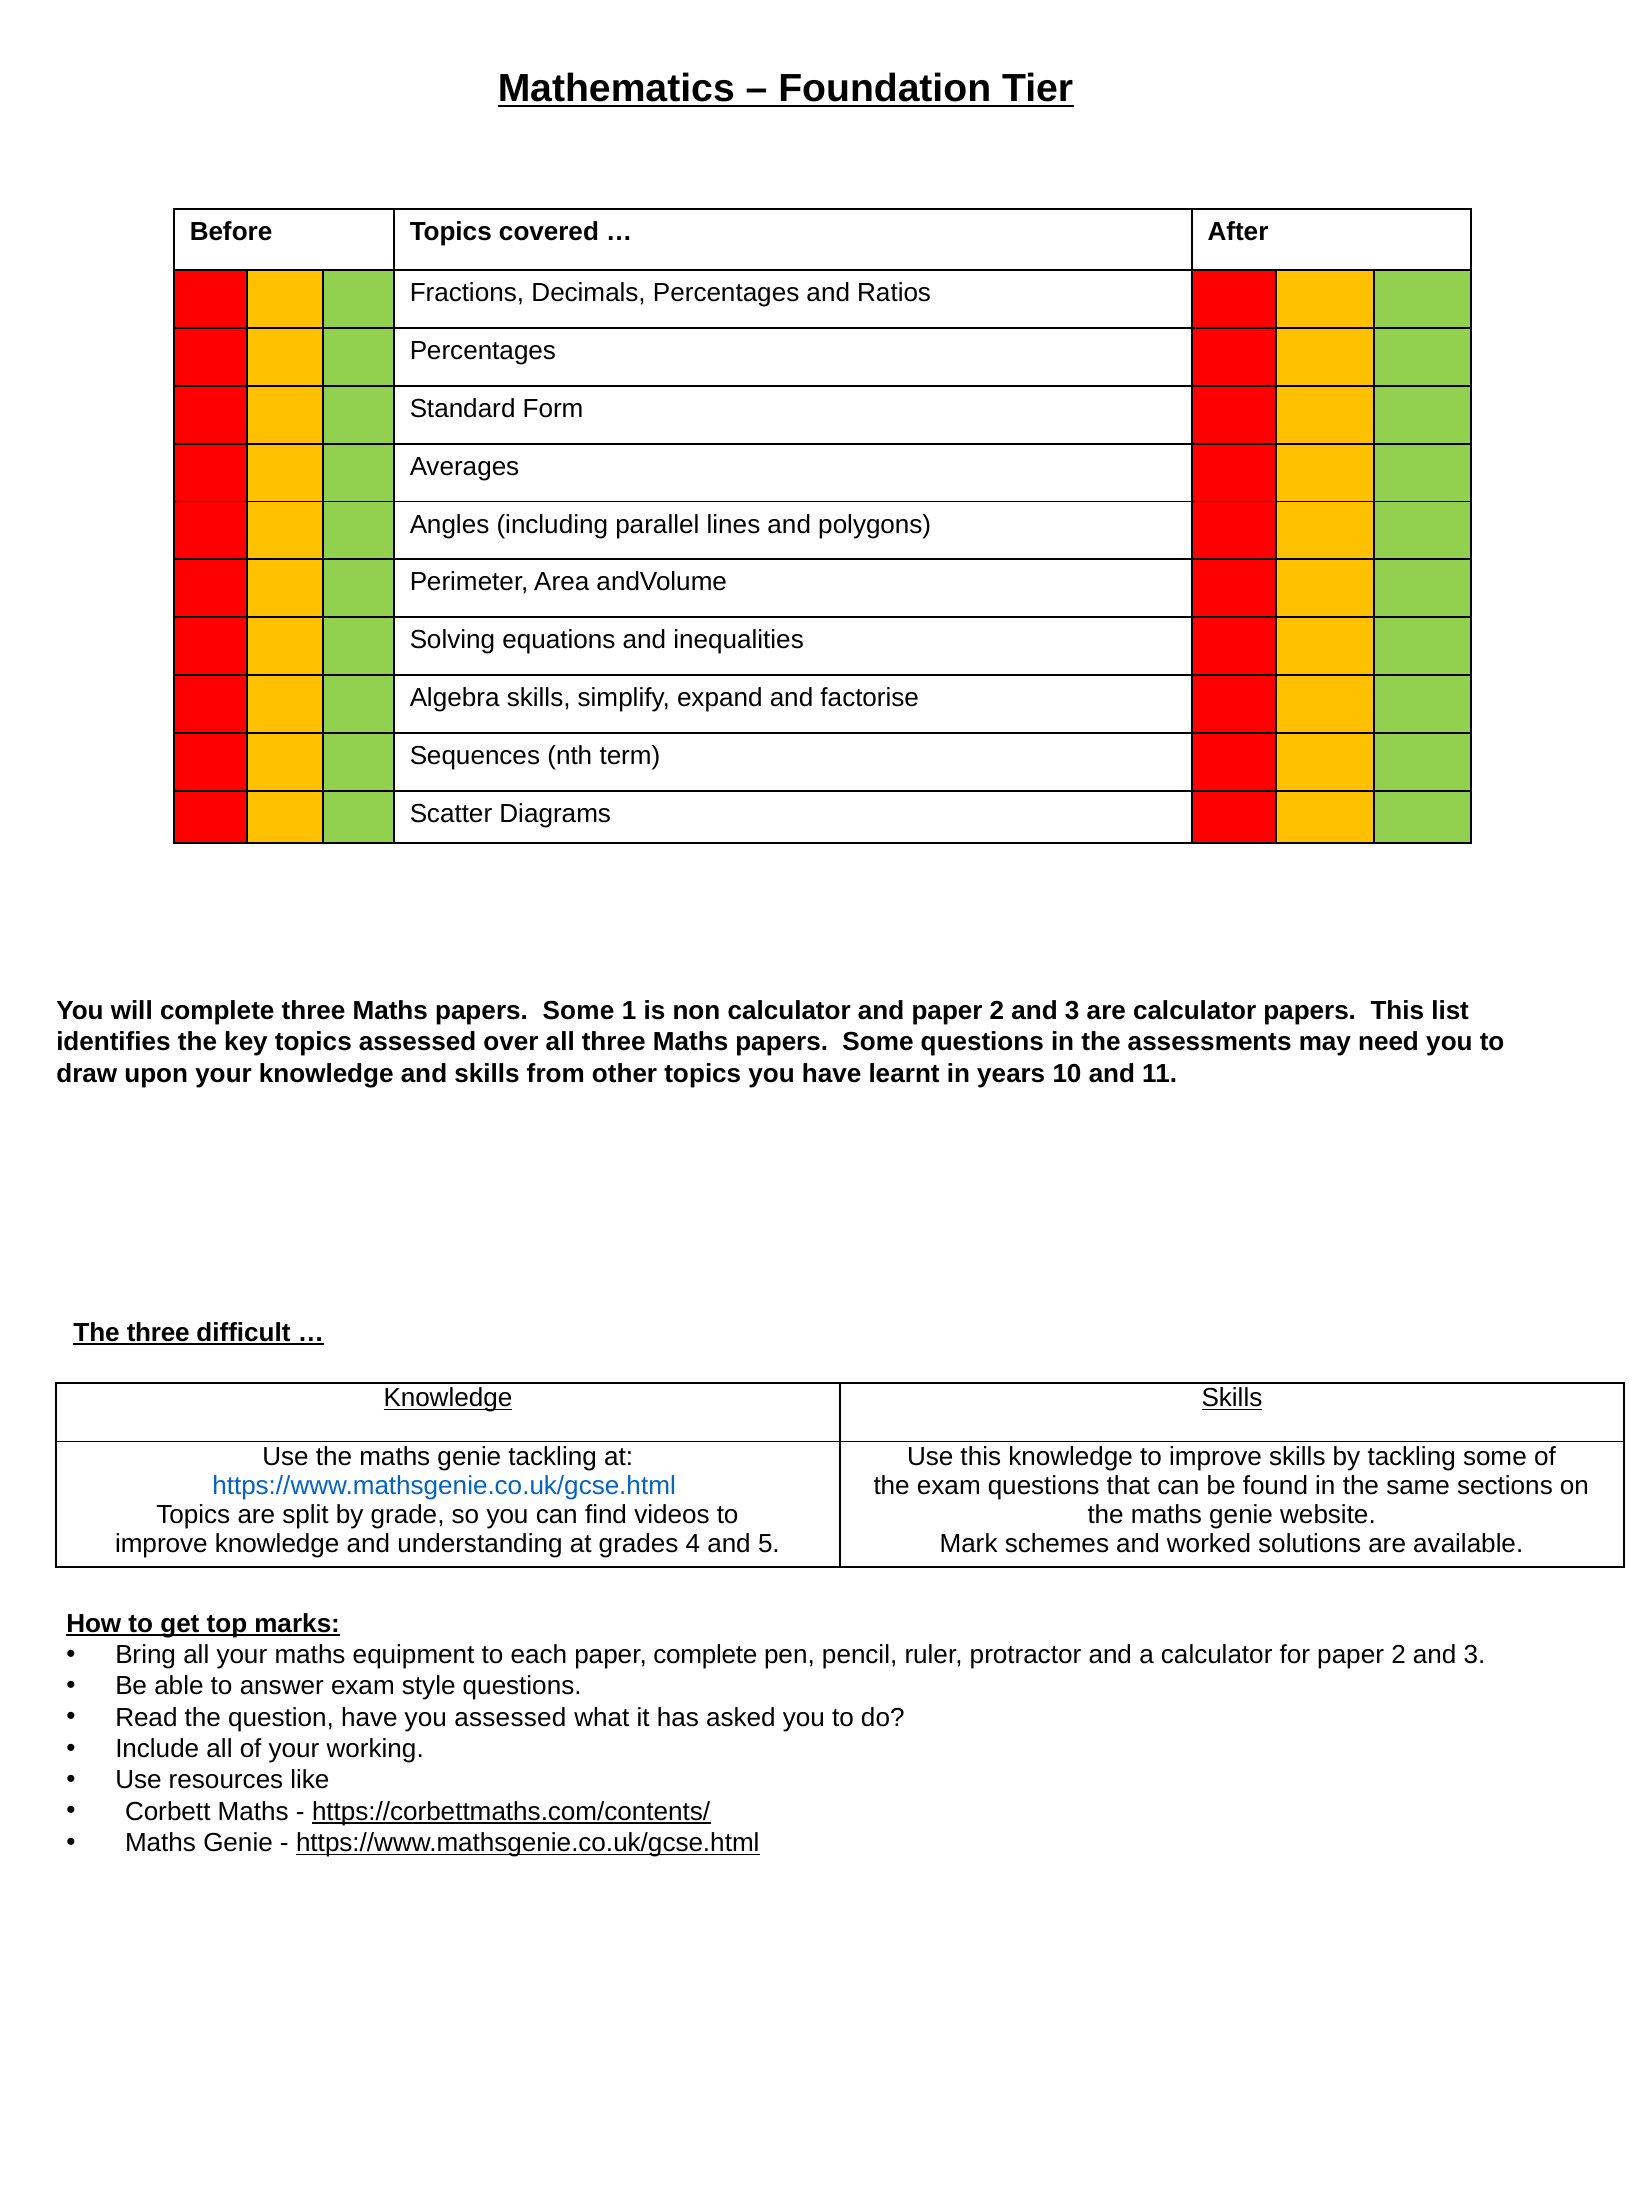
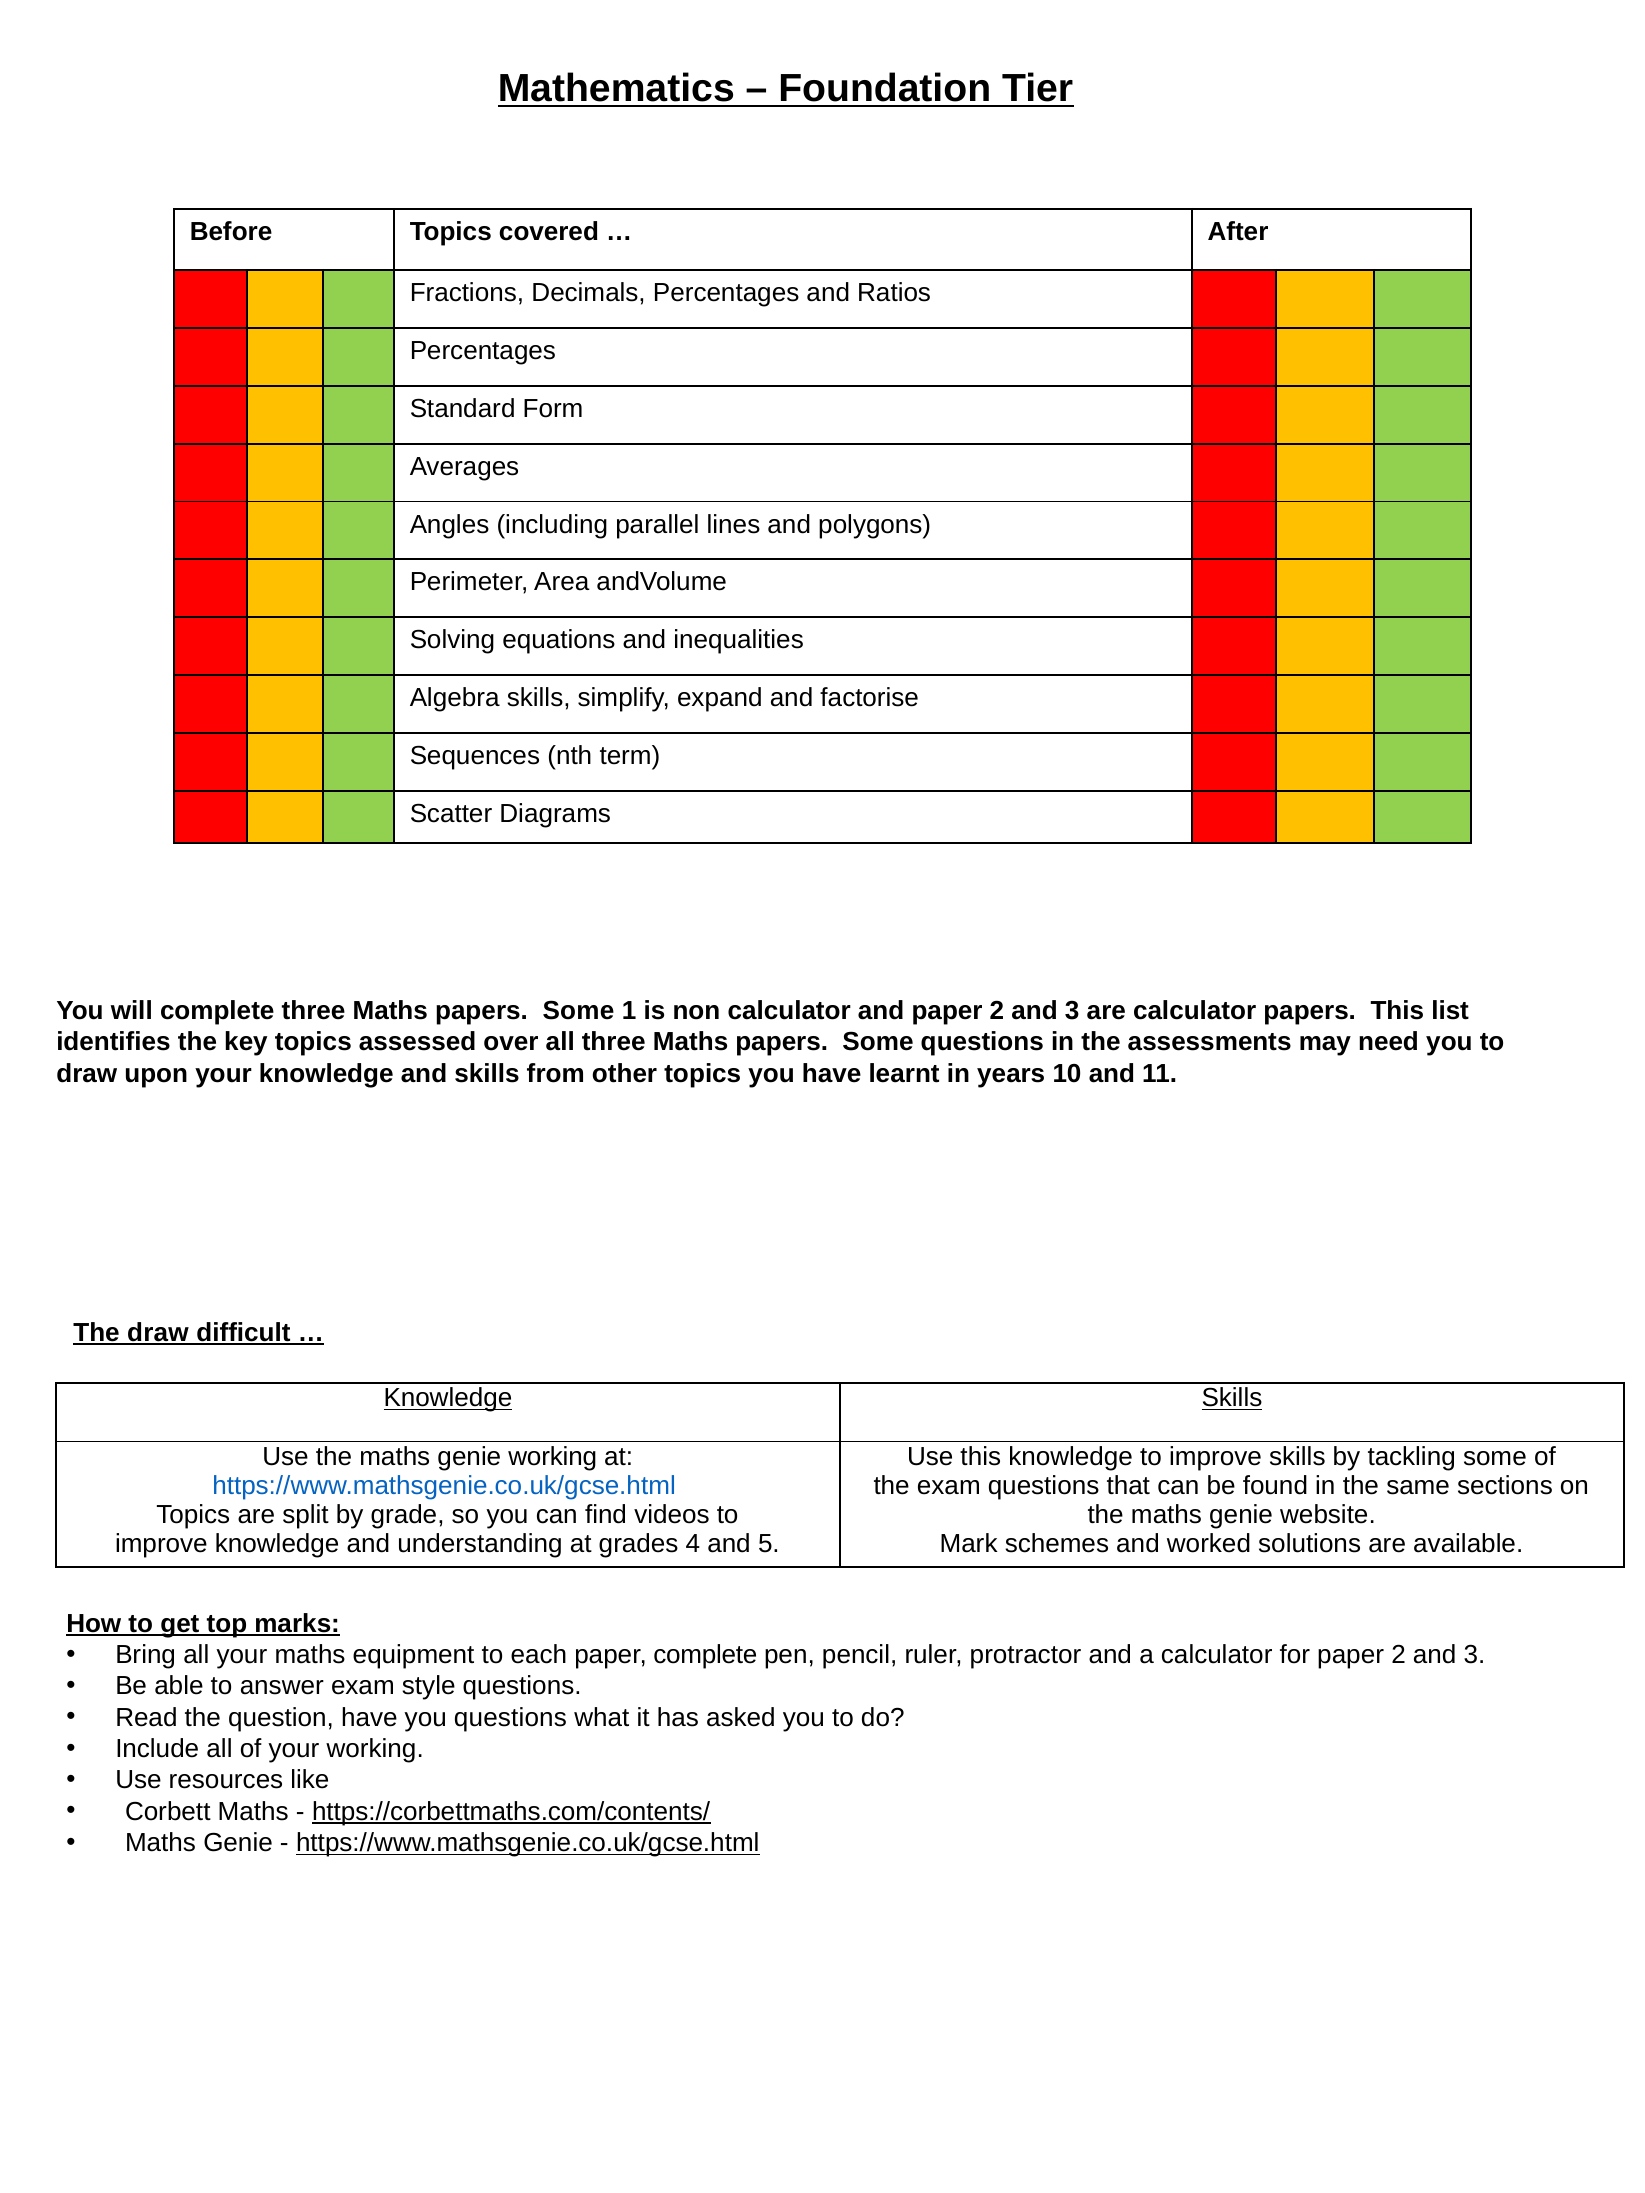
The three: three -> draw
genie tackling: tackling -> working
you assessed: assessed -> questions
